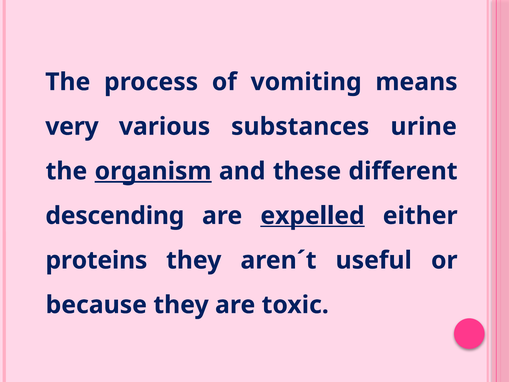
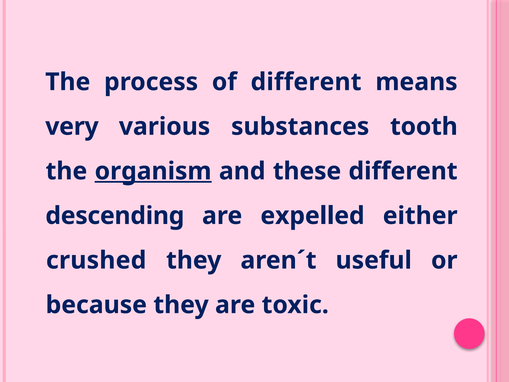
of vomiting: vomiting -> different
urine: urine -> tooth
expelled underline: present -> none
proteins: proteins -> crushed
